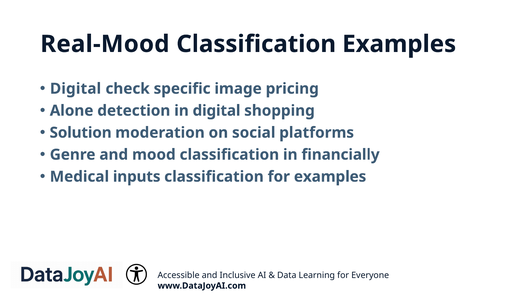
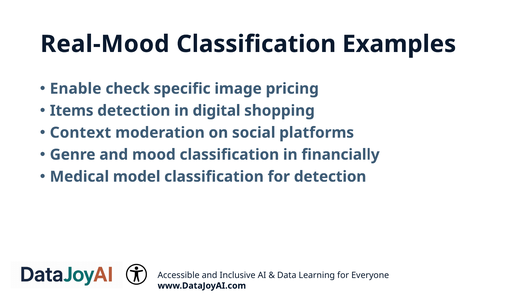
Digital at (76, 89): Digital -> Enable
Alone: Alone -> Items
Solution: Solution -> Context
inputs: inputs -> model
for examples: examples -> detection
